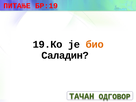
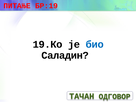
био colour: orange -> blue
